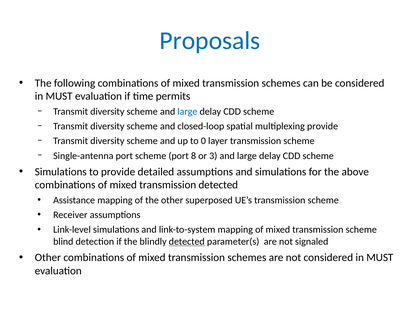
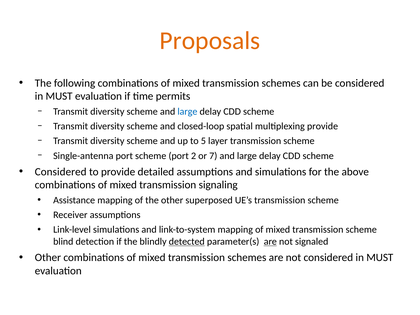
Proposals colour: blue -> orange
0: 0 -> 5
8: 8 -> 2
3: 3 -> 7
Simulations at (61, 172): Simulations -> Considered
transmission detected: detected -> signaling
are at (270, 242) underline: none -> present
